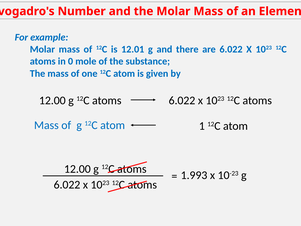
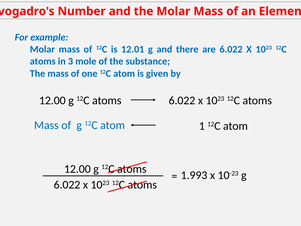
0: 0 -> 3
